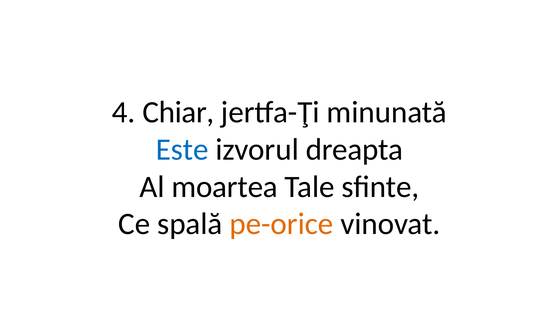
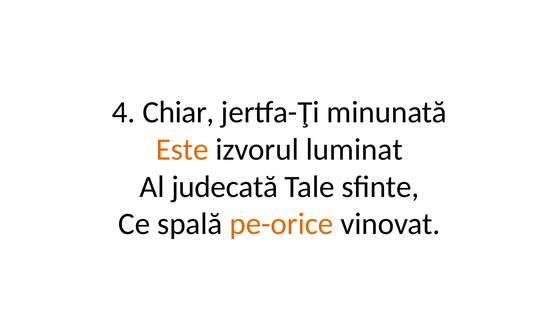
Este colour: blue -> orange
dreapta: dreapta -> luminat
moartea: moartea -> judecată
